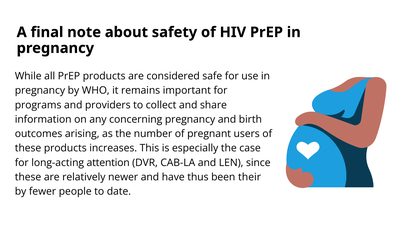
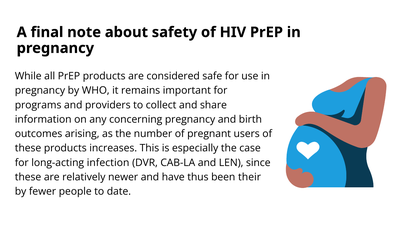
attention: attention -> infection
